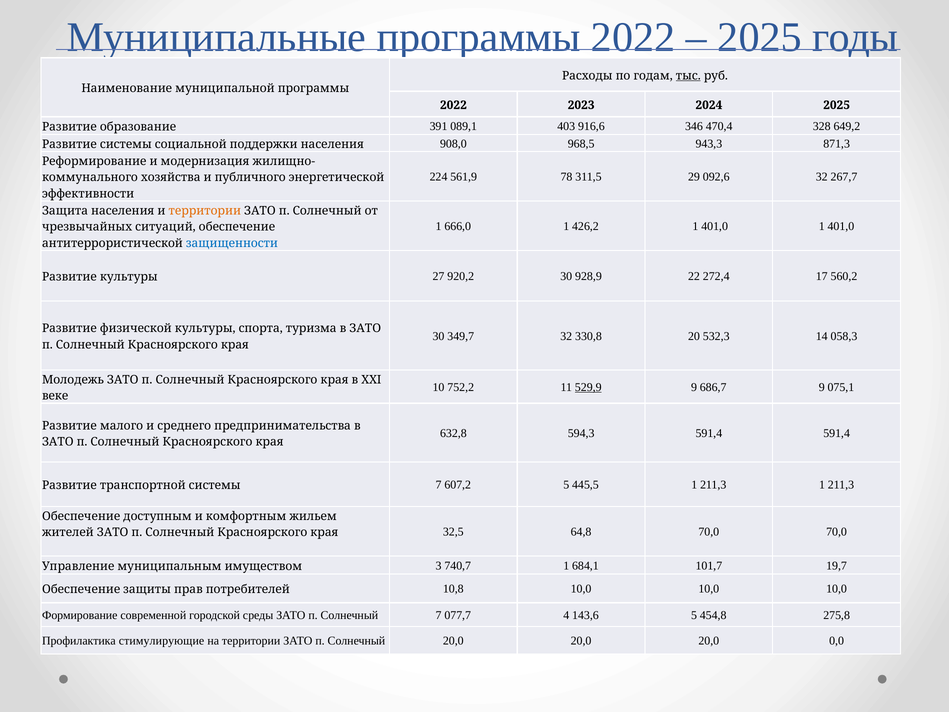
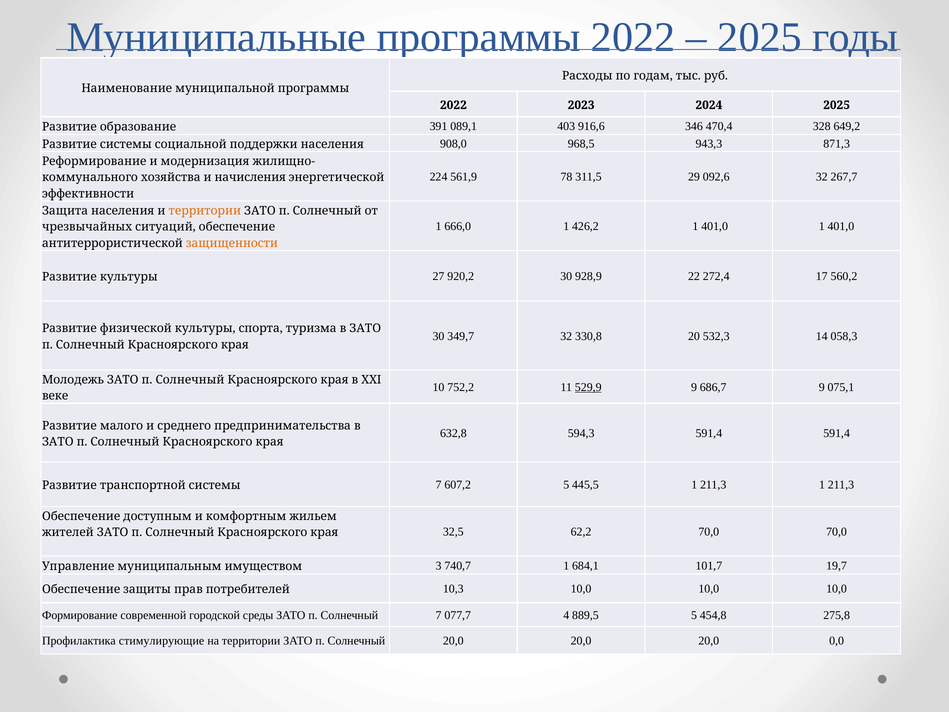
тыс underline: present -> none
публичного: публичного -> начисления
защищенности colour: blue -> orange
64,8: 64,8 -> 62,2
10,8: 10,8 -> 10,3
143,6: 143,6 -> 889,5
